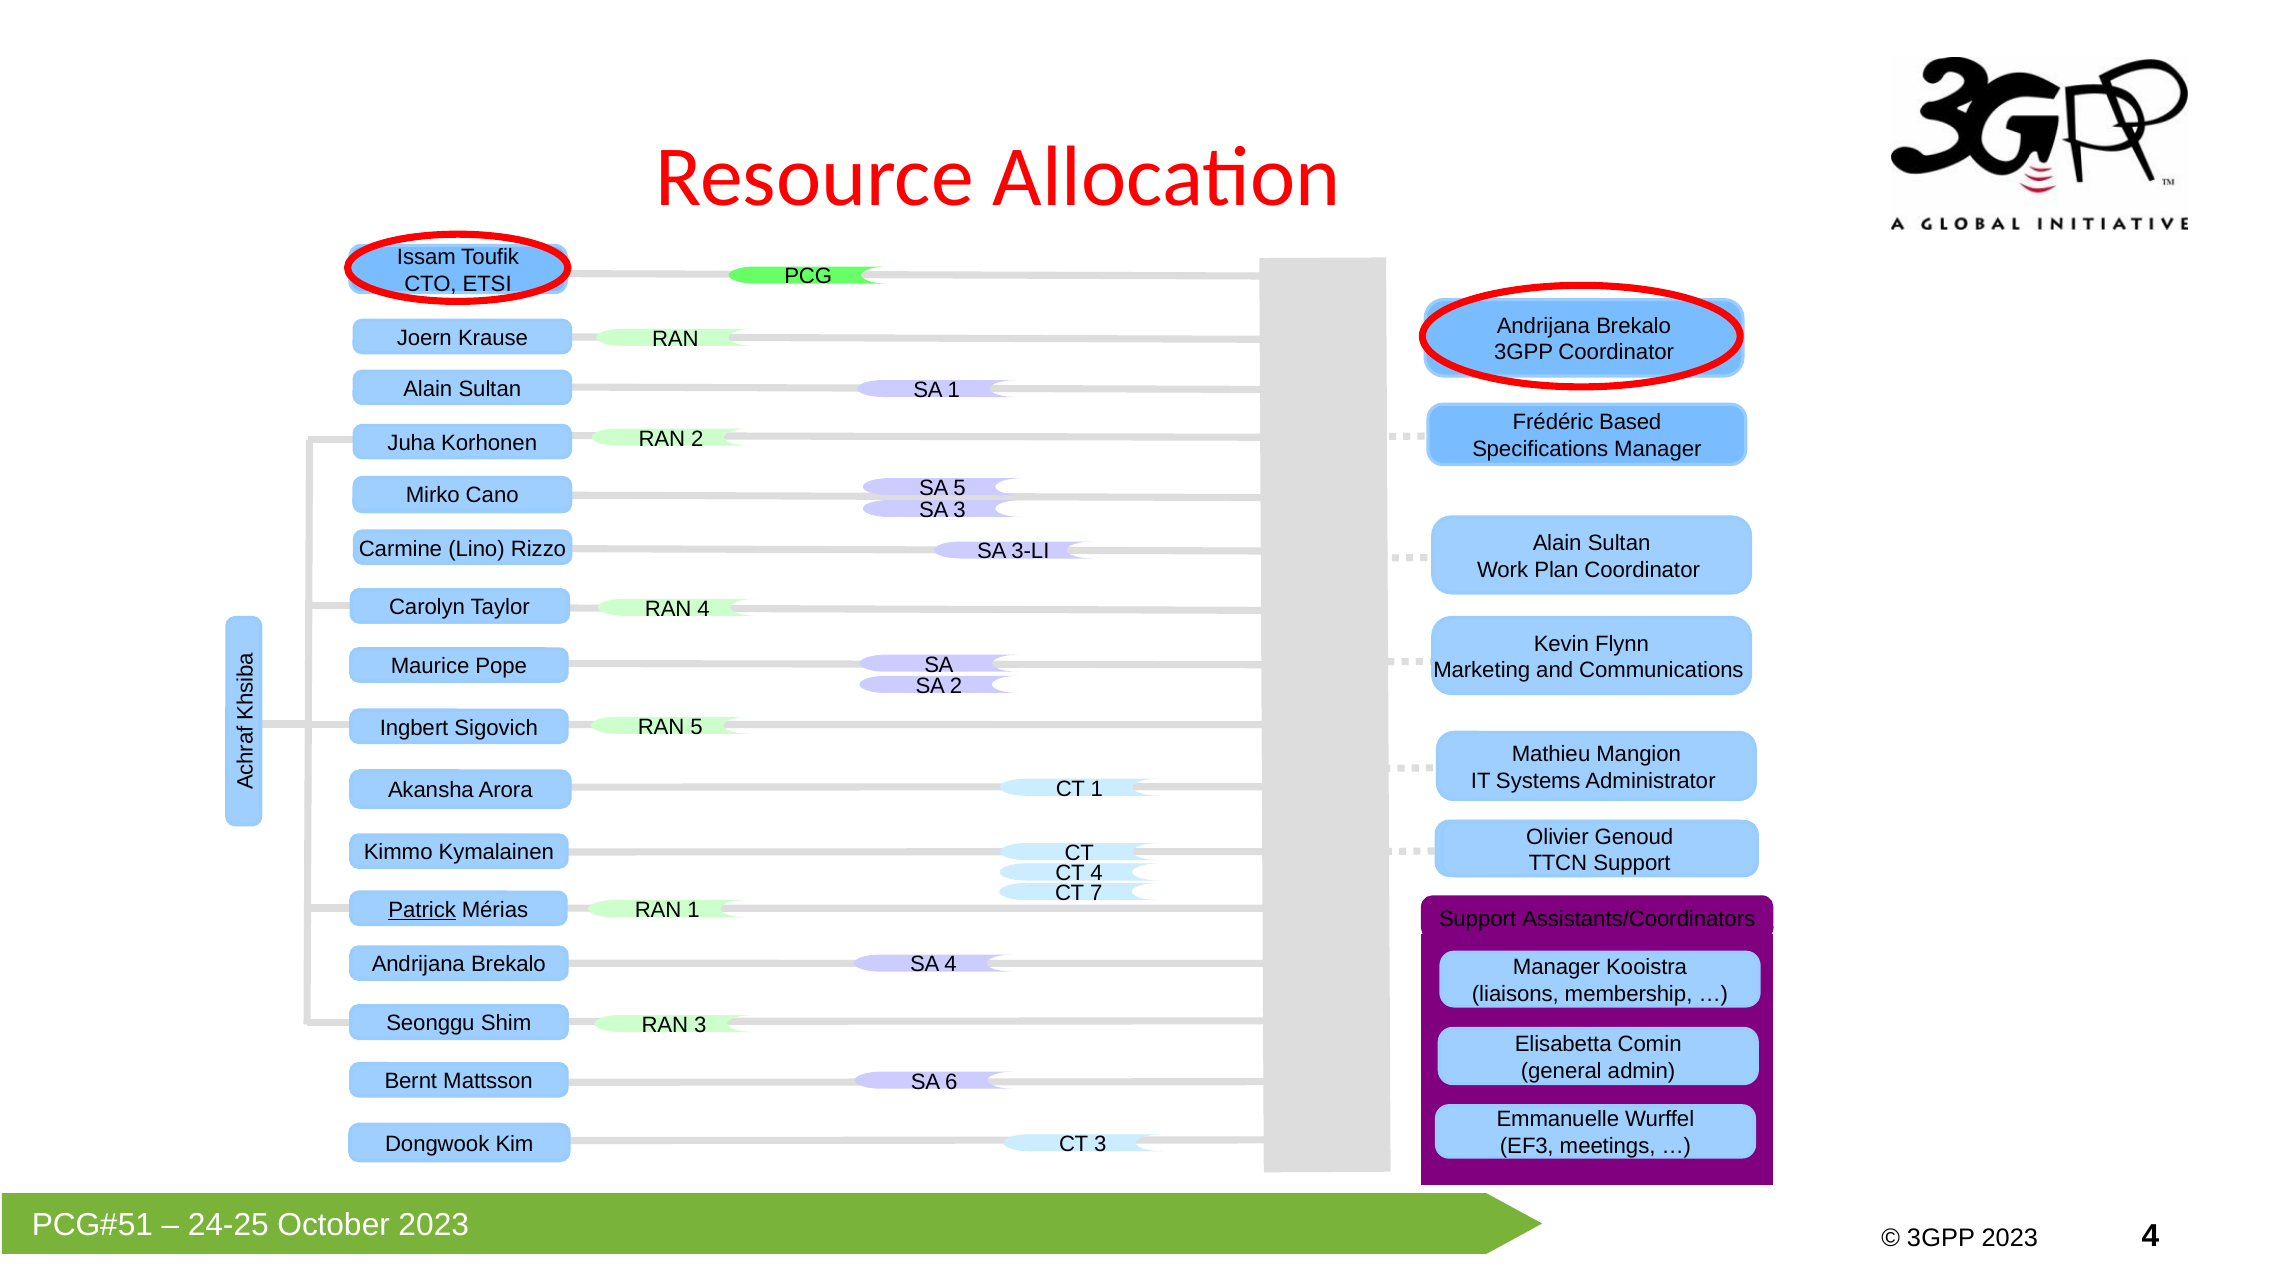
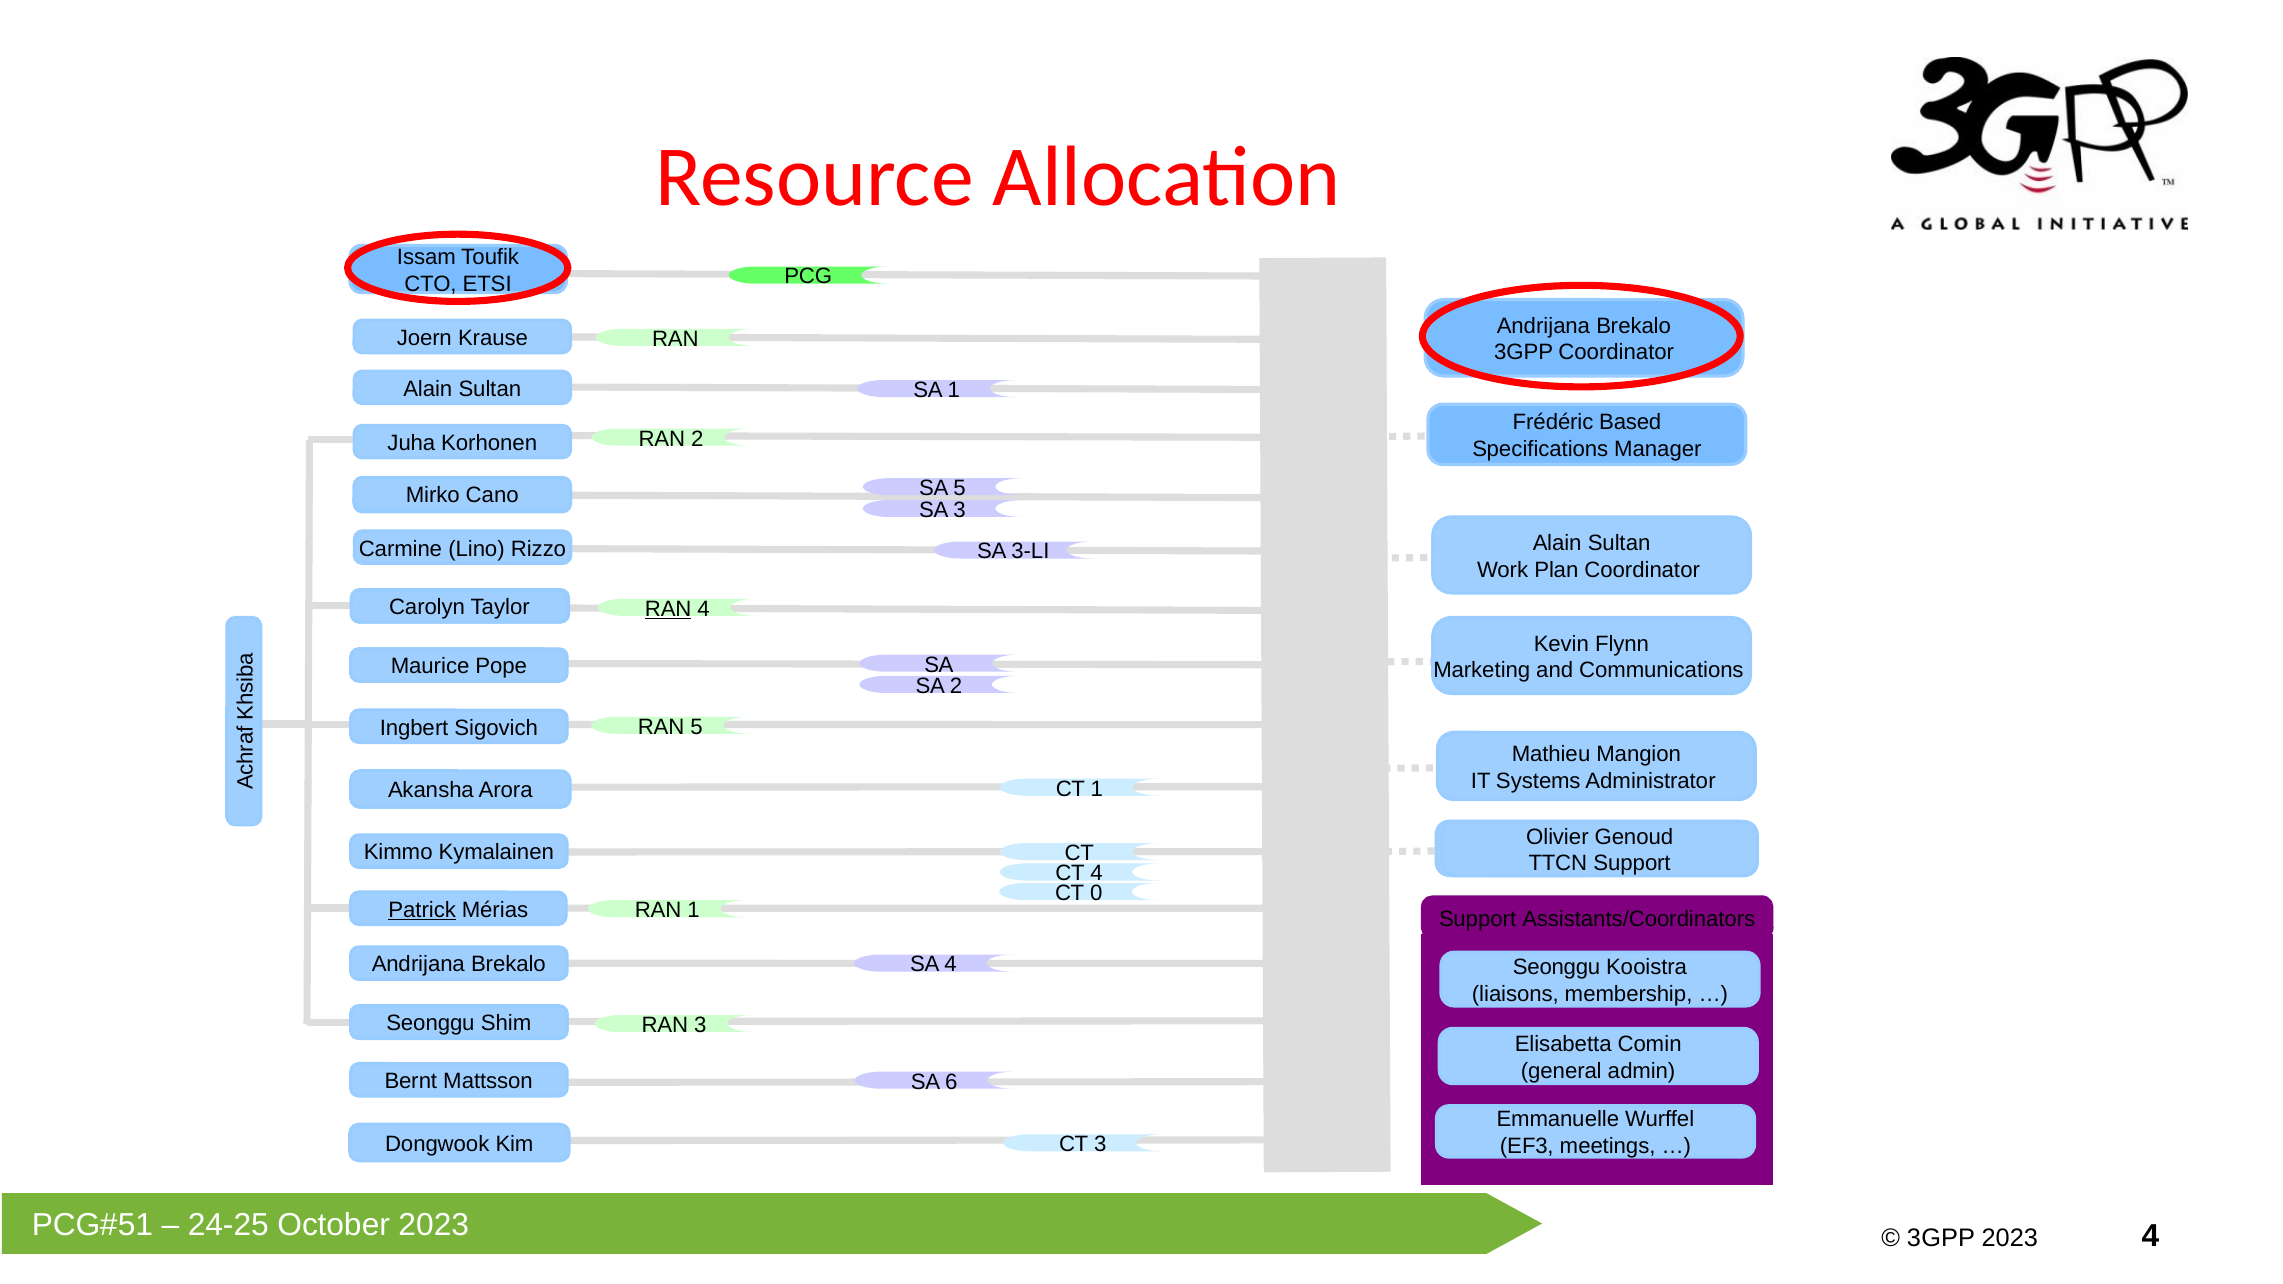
RAN at (668, 609) underline: none -> present
7: 7 -> 0
Manager at (1557, 967): Manager -> Seonggu
